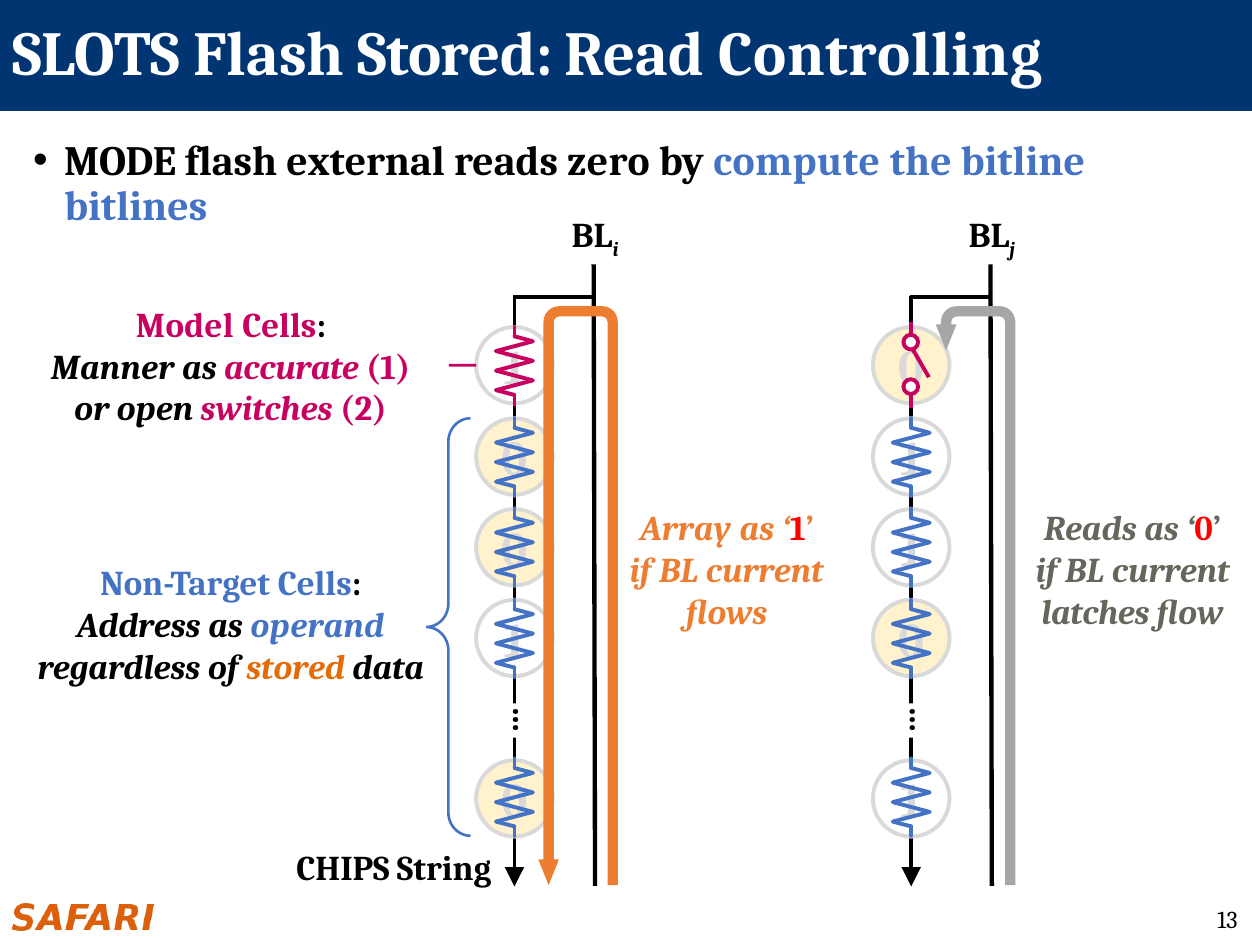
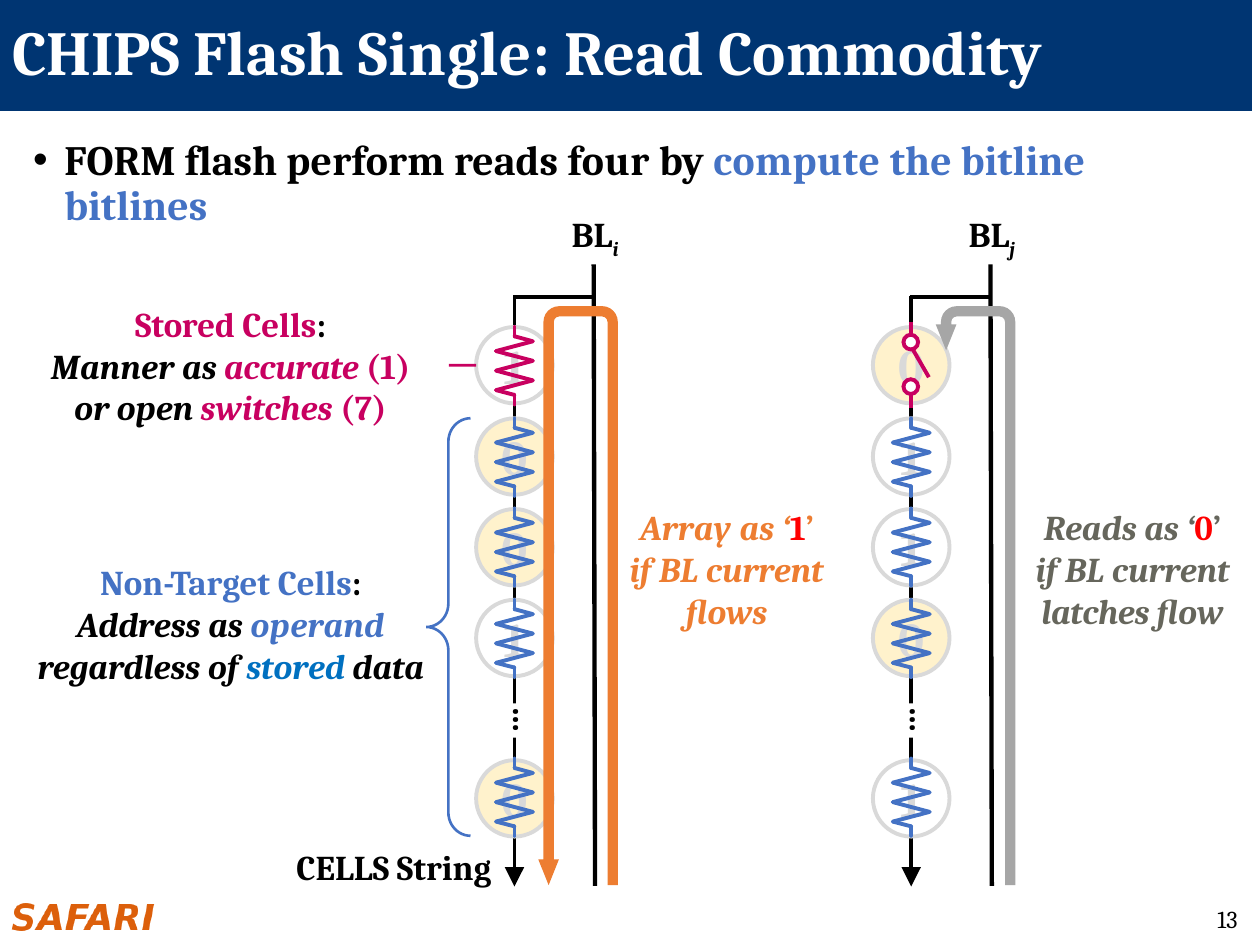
SLOTS: SLOTS -> CHIPS
Flash Stored: Stored -> Single
Controlling: Controlling -> Commodity
MODE: MODE -> FORM
external: external -> perform
zero: zero -> four
Model at (185, 326): Model -> Stored
2: 2 -> 7
stored at (296, 668) colour: orange -> blue
CHIPS at (343, 869): CHIPS -> CELLS
